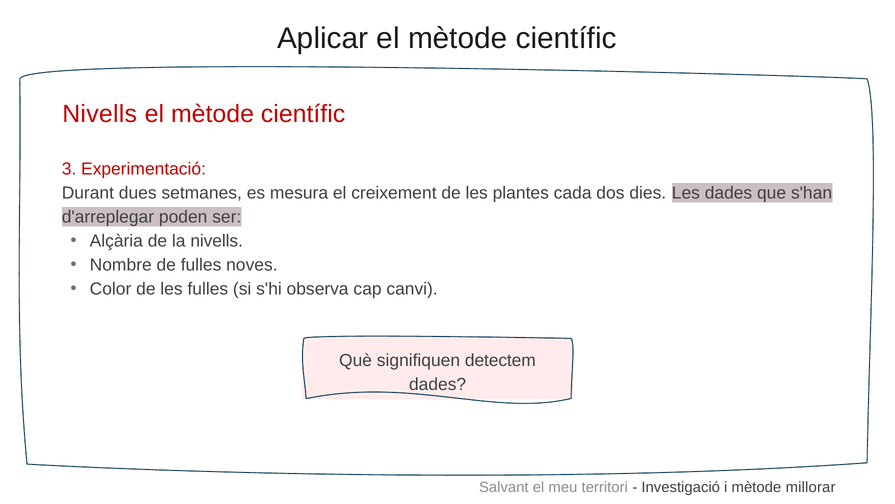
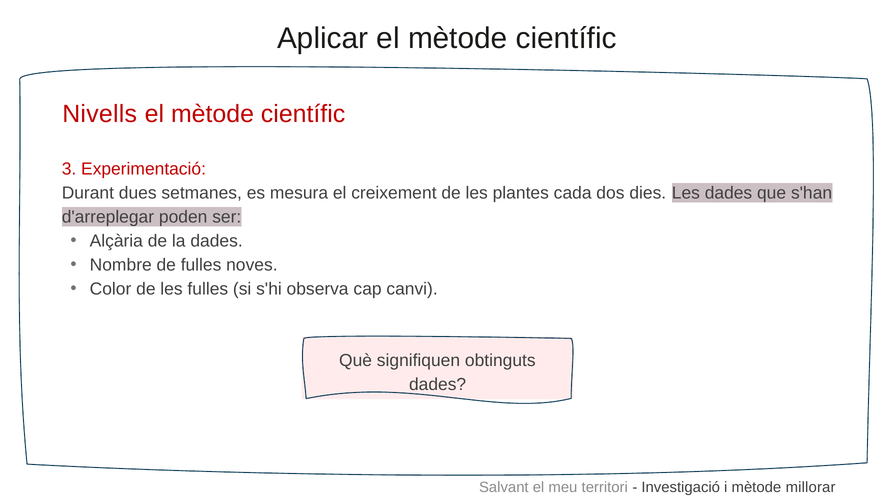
la nivells: nivells -> dades
detectem: detectem -> obtinguts
